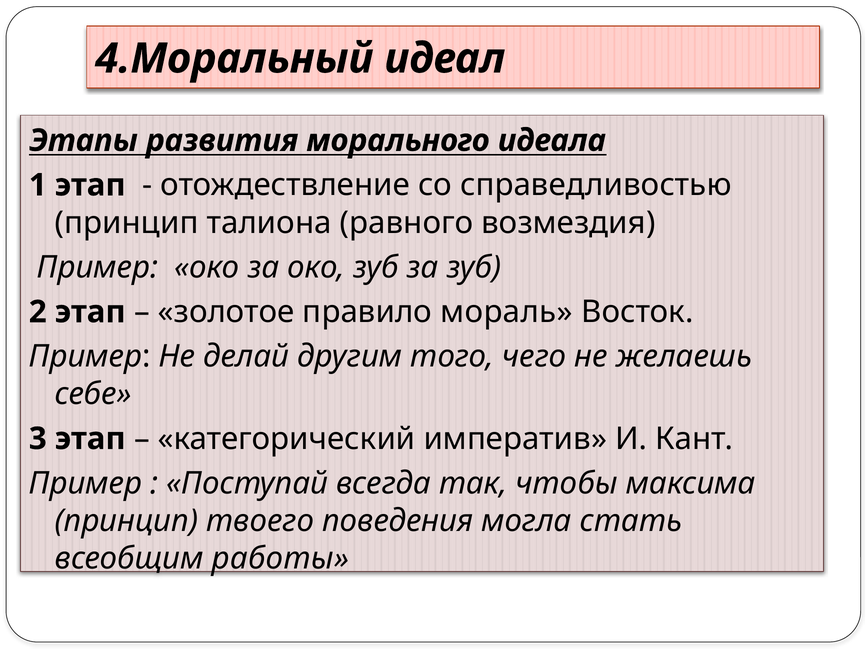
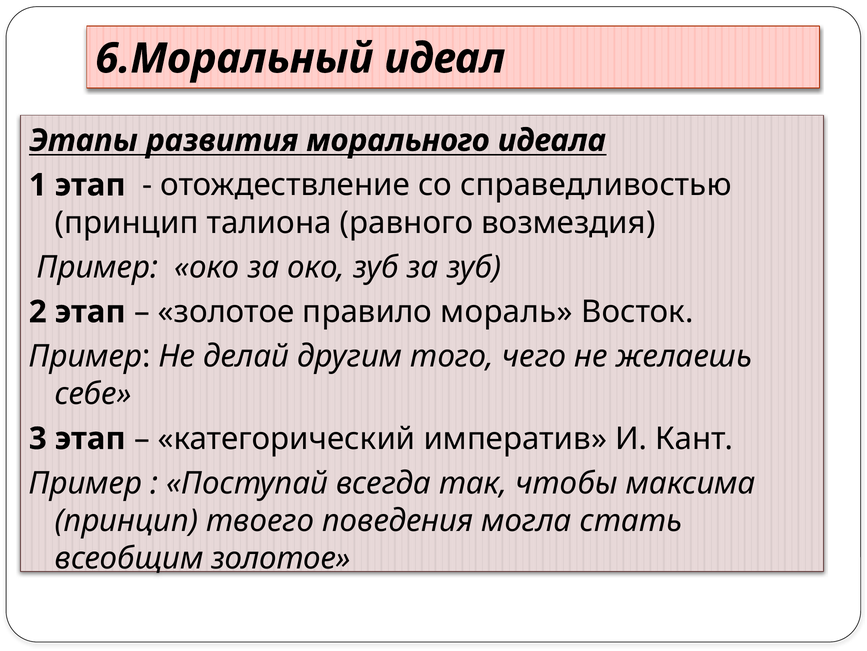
4.Моральный: 4.Моральный -> 6.Моральный
всеобщим работы: работы -> золотое
